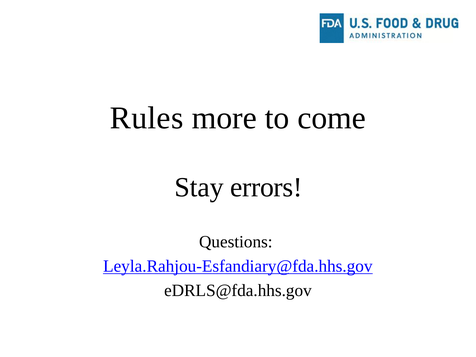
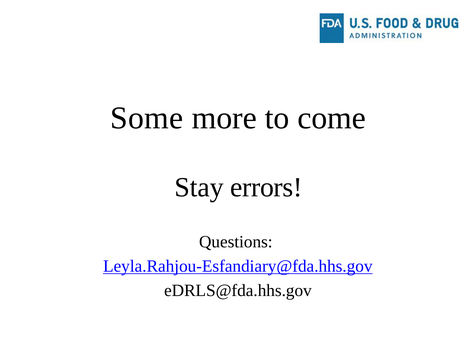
Rules: Rules -> Some
